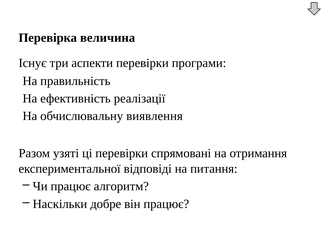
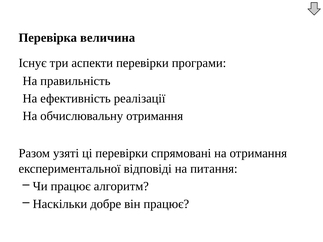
обчислювальну виявлення: виявлення -> отримання
